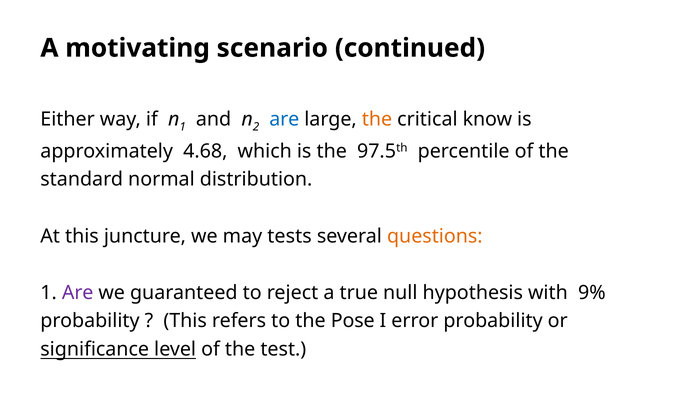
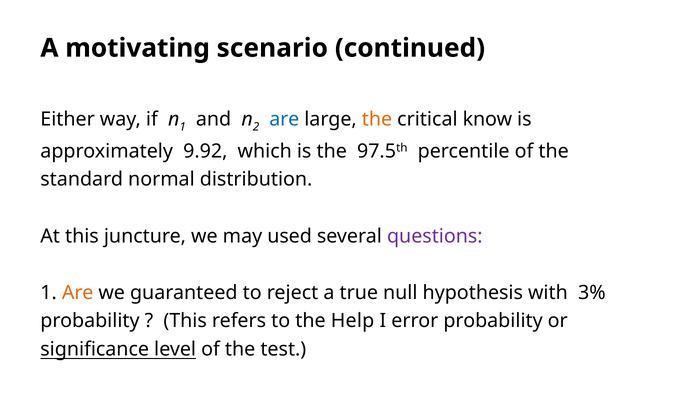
4.68: 4.68 -> 9.92
tests: tests -> used
questions colour: orange -> purple
Are at (78, 293) colour: purple -> orange
9%: 9% -> 3%
Pose: Pose -> Help
